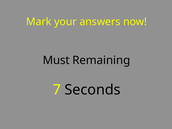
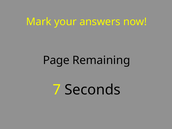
Must: Must -> Page
